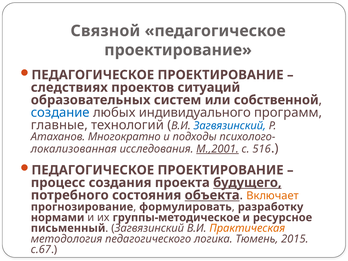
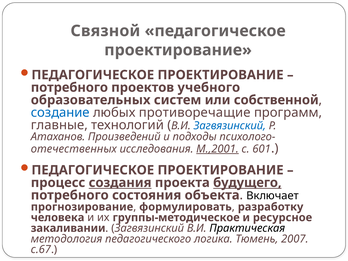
следствиях at (69, 87): следствиях -> потребного
ситуаций: ситуаций -> учебного
индивидуального: индивидуального -> противоречащие
Многократно: Многократно -> Произведений
локализованная: локализованная -> отечественных
516: 516 -> 601
создания underline: none -> present
объекта underline: present -> none
Включает colour: orange -> black
нормами: нормами -> человека
письменный: письменный -> закаливании
Практическая colour: orange -> black
2015: 2015 -> 2007
